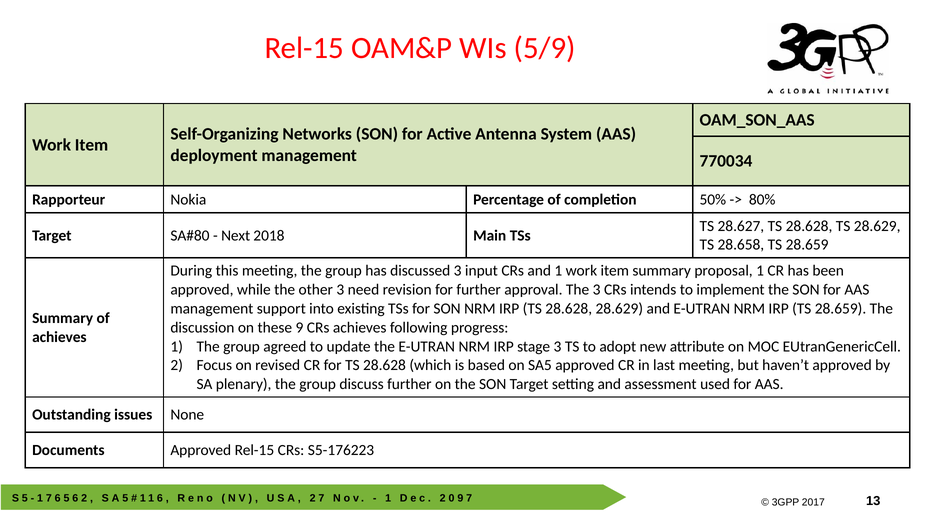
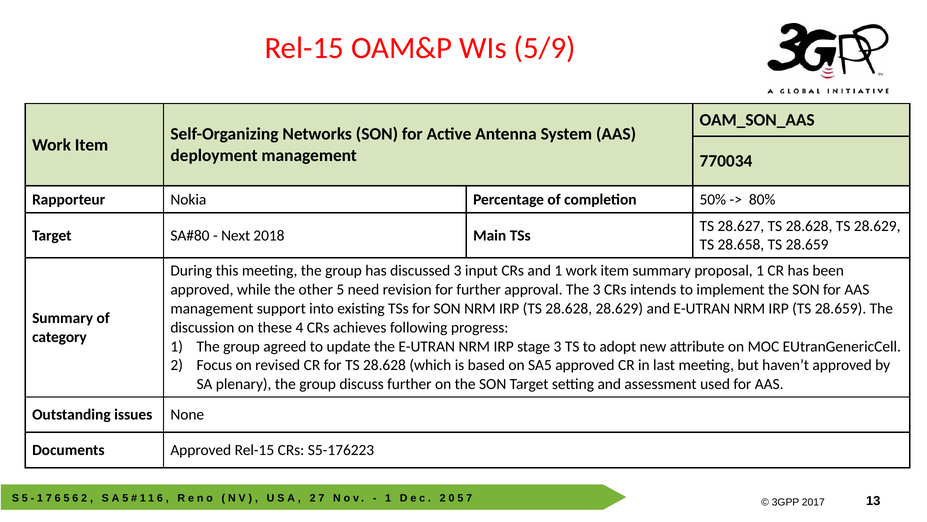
other 3: 3 -> 5
these 9: 9 -> 4
achieves at (59, 337): achieves -> category
9 at (460, 498): 9 -> 5
